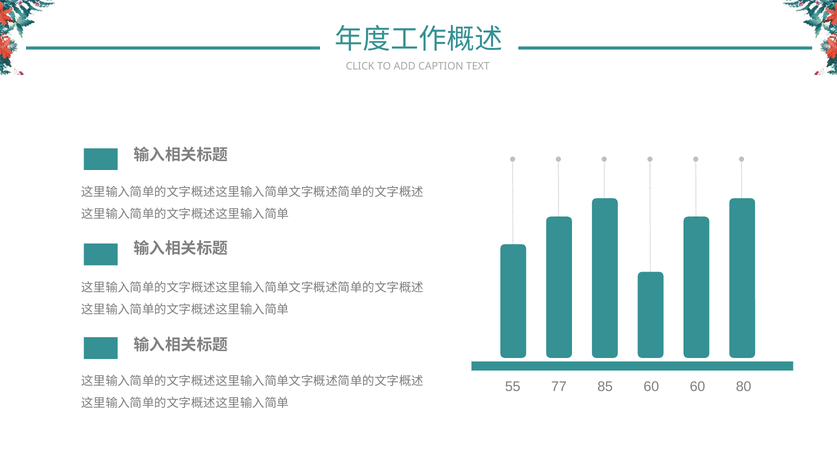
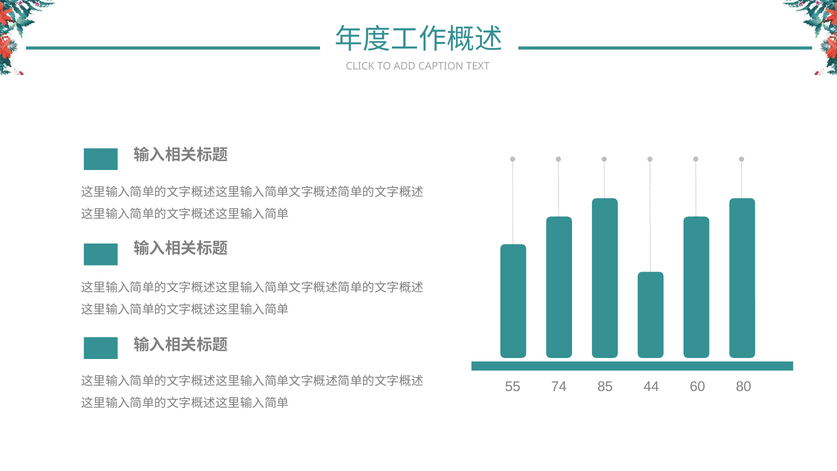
77: 77 -> 74
85 60: 60 -> 44
